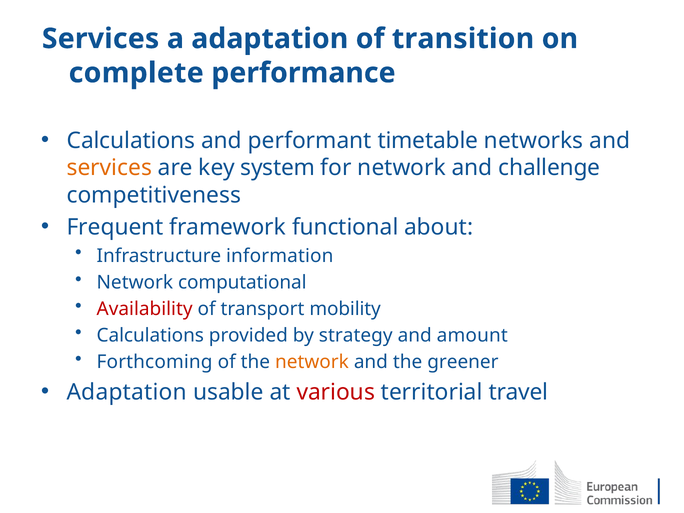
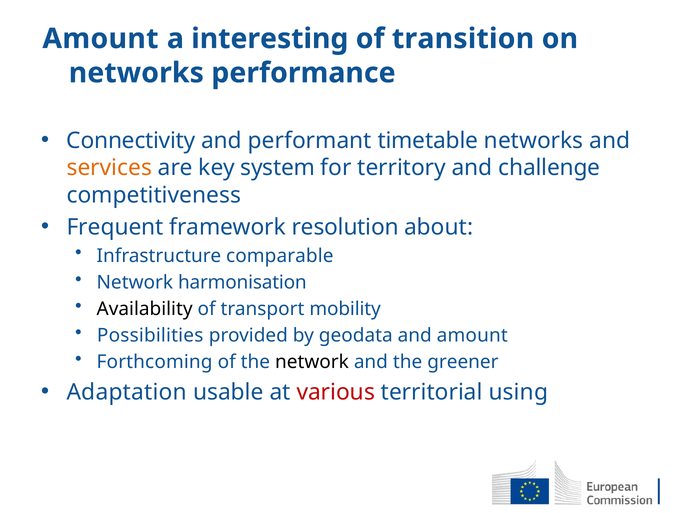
Services at (101, 39): Services -> Amount
a adaptation: adaptation -> interesting
complete at (136, 73): complete -> networks
Calculations at (131, 141): Calculations -> Connectivity
for network: network -> territory
functional: functional -> resolution
information: information -> comparable
computational: computational -> harmonisation
Availability colour: red -> black
Calculations at (150, 336): Calculations -> Possibilities
strategy: strategy -> geodata
network at (312, 362) colour: orange -> black
travel: travel -> using
